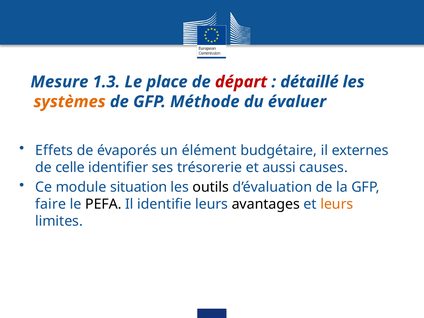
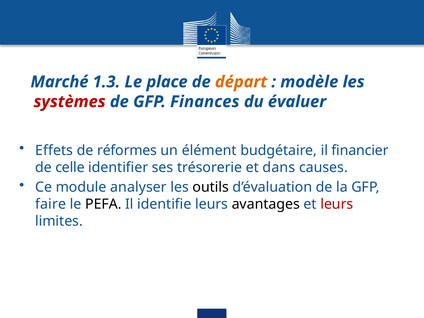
Mesure: Mesure -> Marché
départ colour: red -> orange
détaillé: détaillé -> modèle
systèmes colour: orange -> red
Méthode: Méthode -> Finances
évaporés: évaporés -> réformes
externes: externes -> financier
aussi: aussi -> dans
situation: situation -> analyser
leurs at (337, 204) colour: orange -> red
